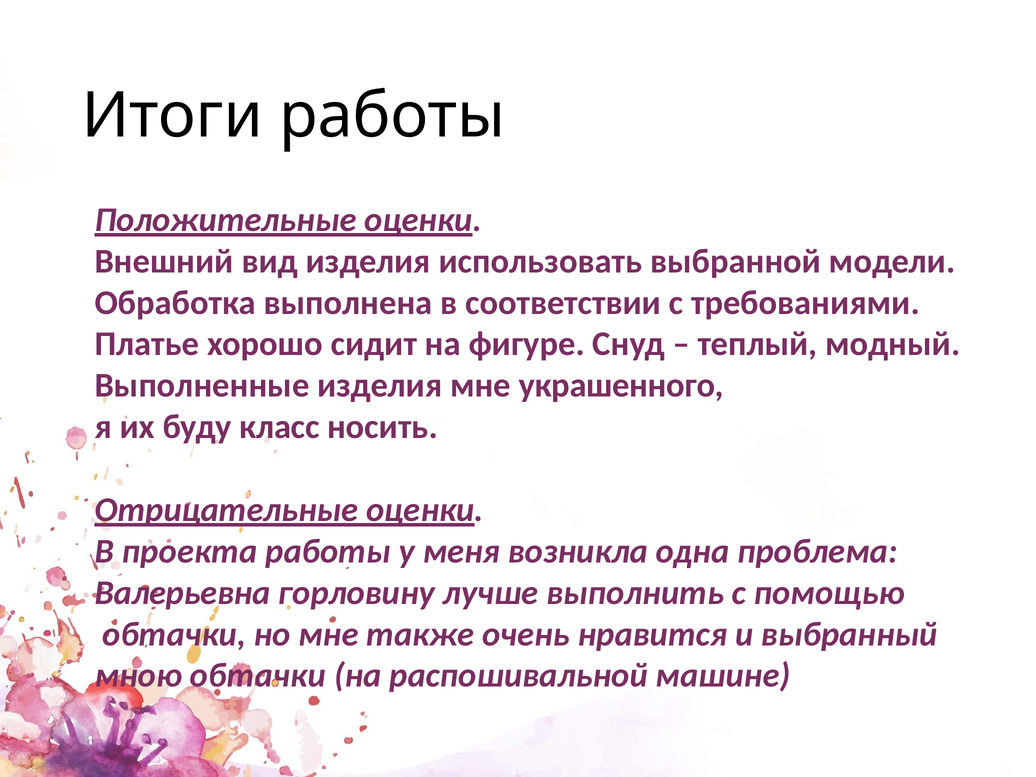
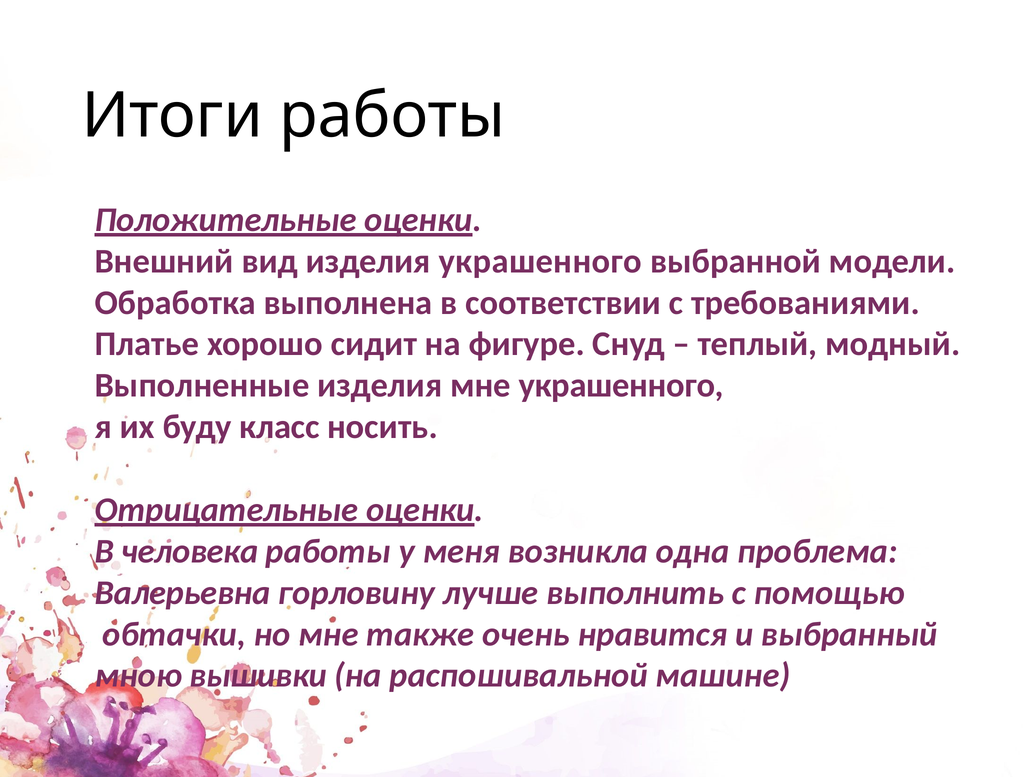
изделия использовать: использовать -> украшенного
проекта: проекта -> человека
мною обтачки: обтачки -> вышивки
